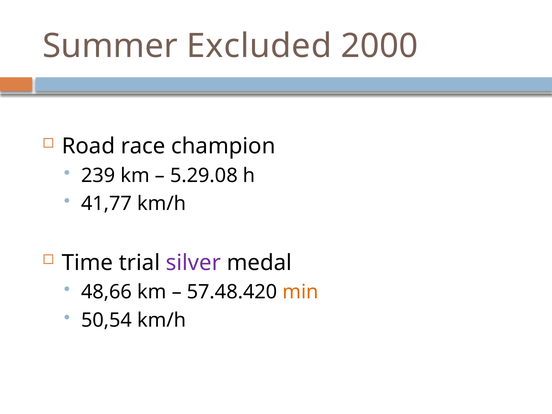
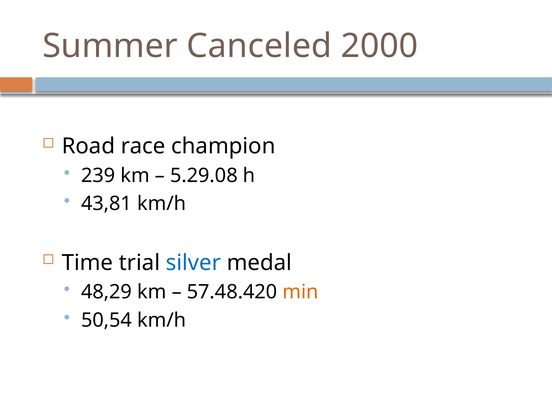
Excluded: Excluded -> Canceled
41,77: 41,77 -> 43,81
silver colour: purple -> blue
48,66: 48,66 -> 48,29
